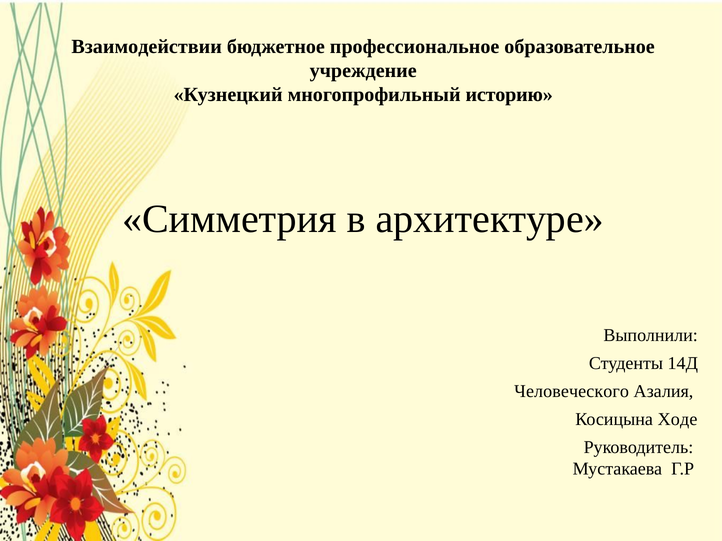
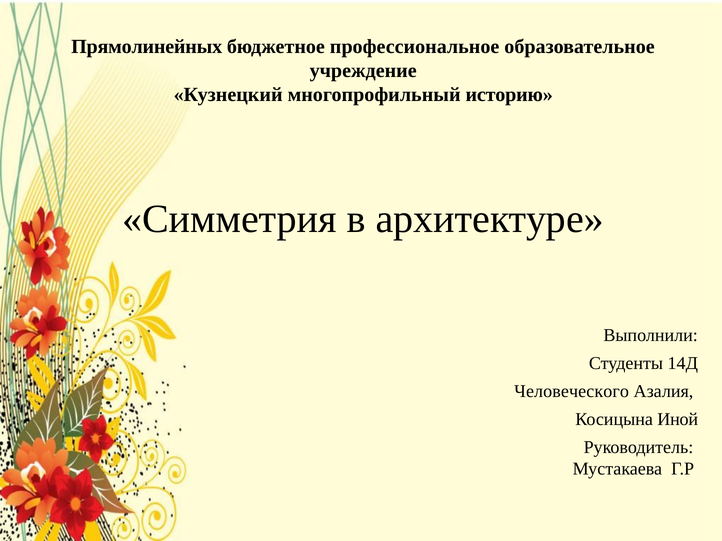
Взаимодействии: Взаимодействии -> Прямолинейных
Ходе: Ходе -> Иной
